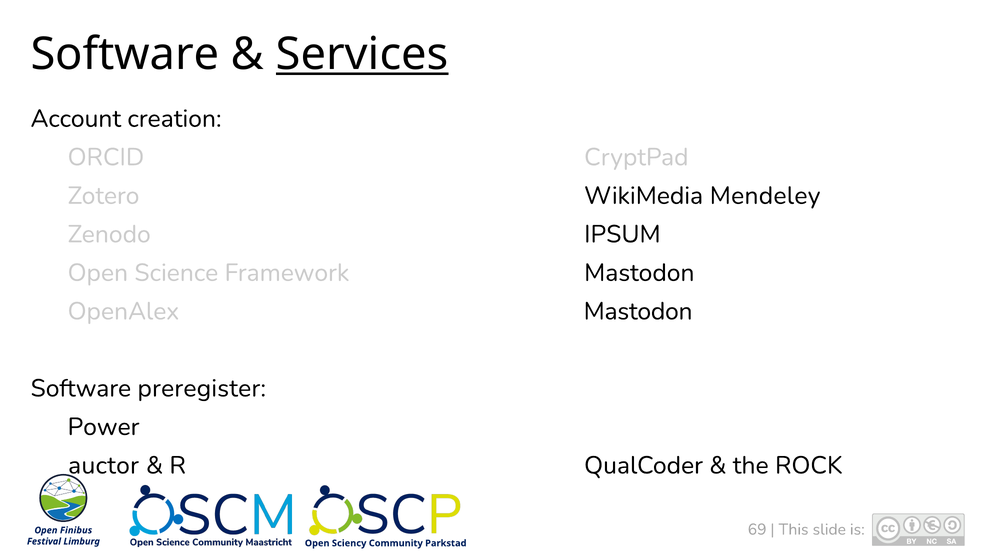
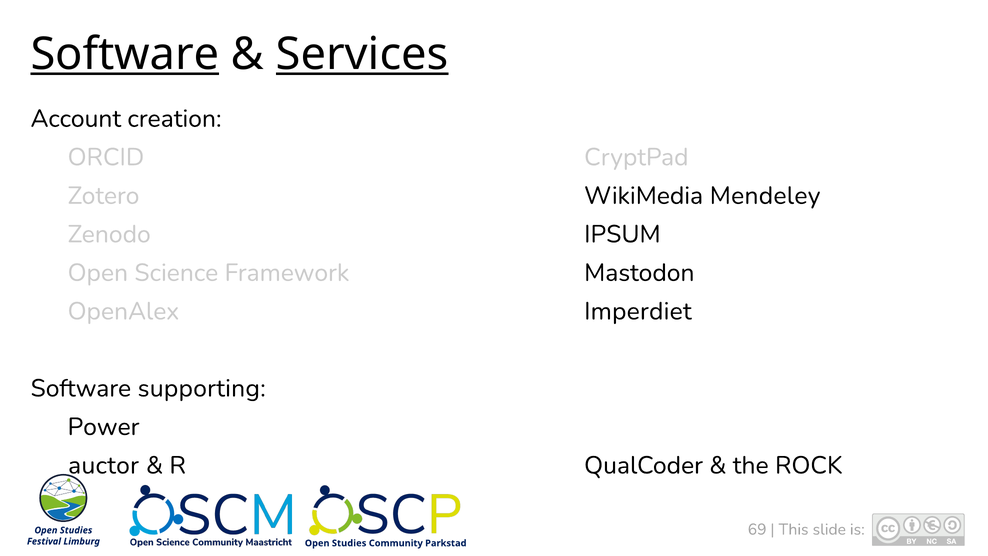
Software at (125, 54) underline: none -> present
Mastodon at (638, 311): Mastodon -> Imperdiet
preregister: preregister -> supporting
Finibus at (76, 530): Finibus -> Studies
Sciency at (349, 543): Sciency -> Studies
